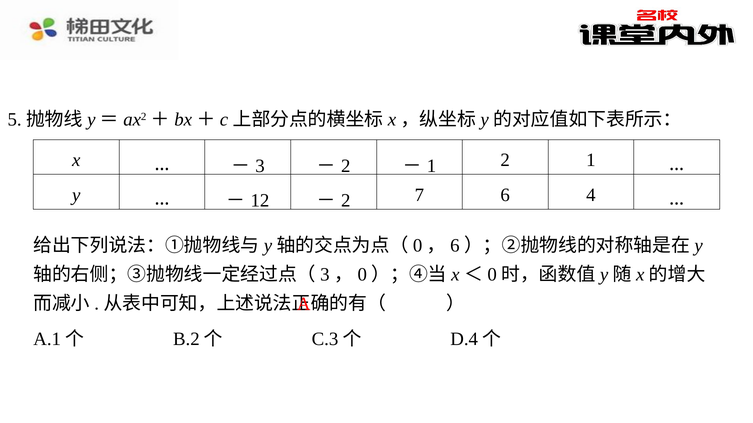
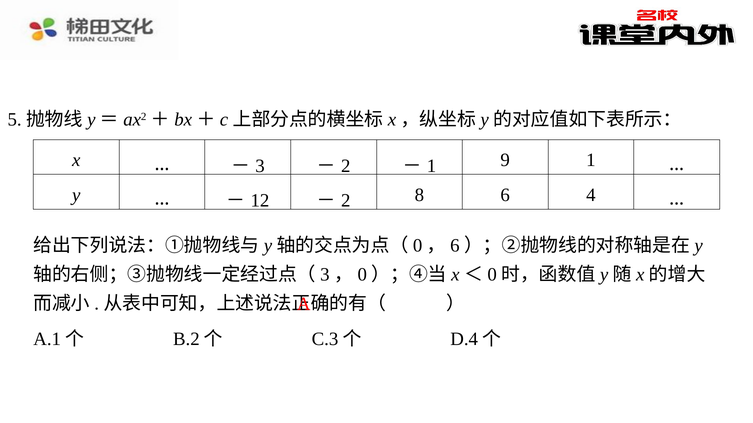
1 2: 2 -> 9
7: 7 -> 8
